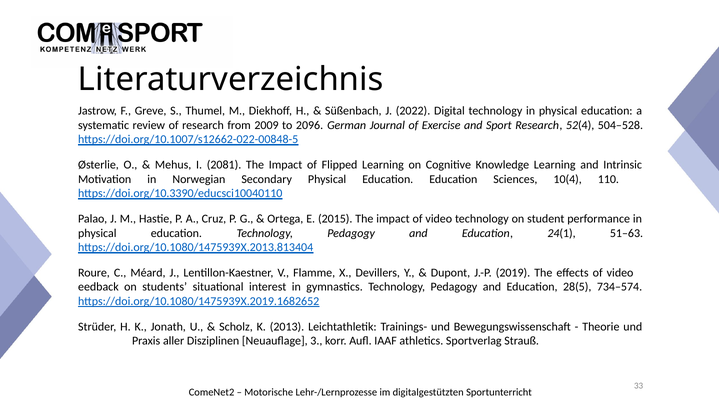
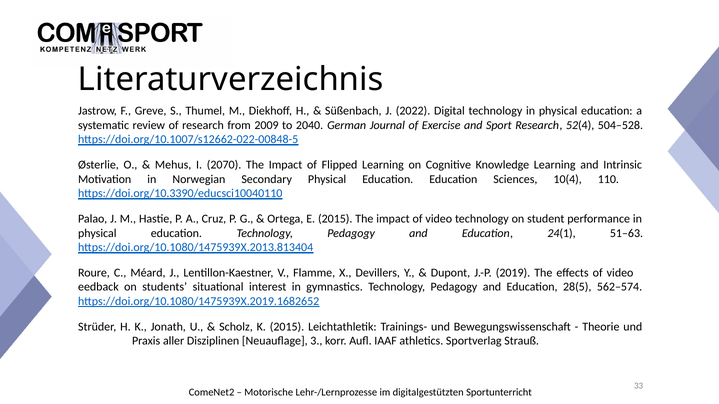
2096: 2096 -> 2040
2081: 2081 -> 2070
734–574: 734–574 -> 562–574
K 2013: 2013 -> 2015
